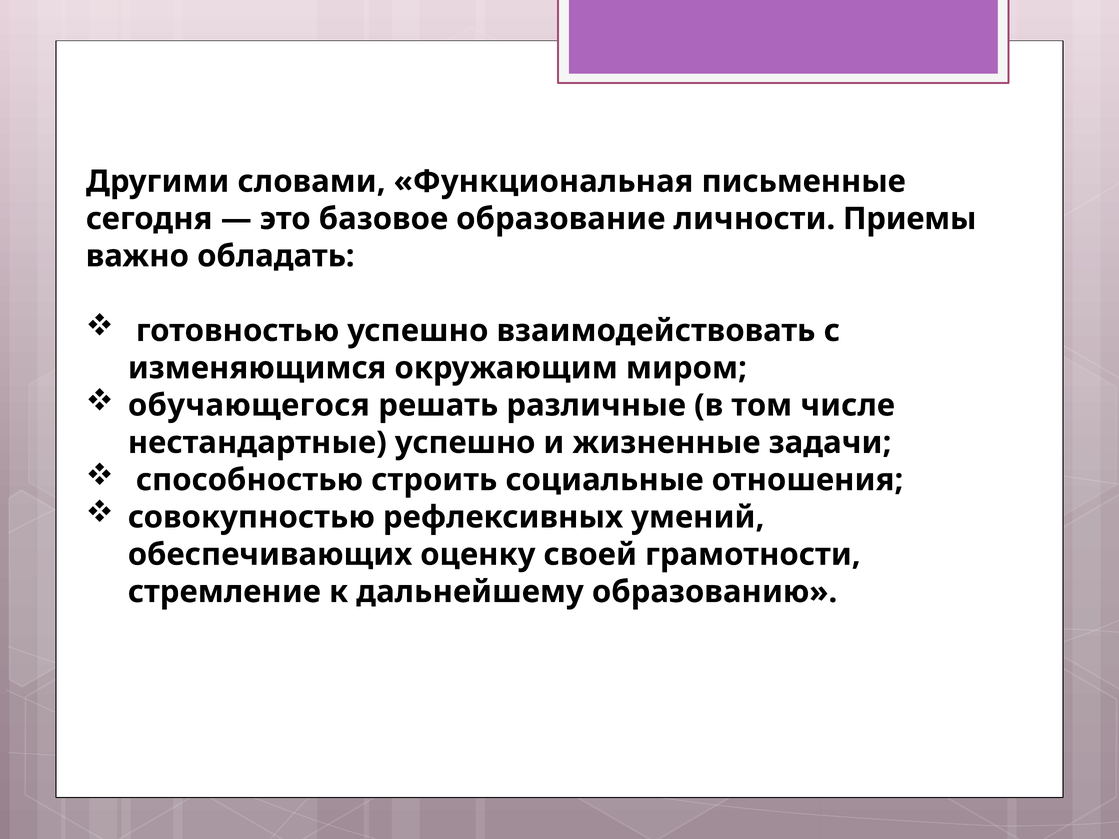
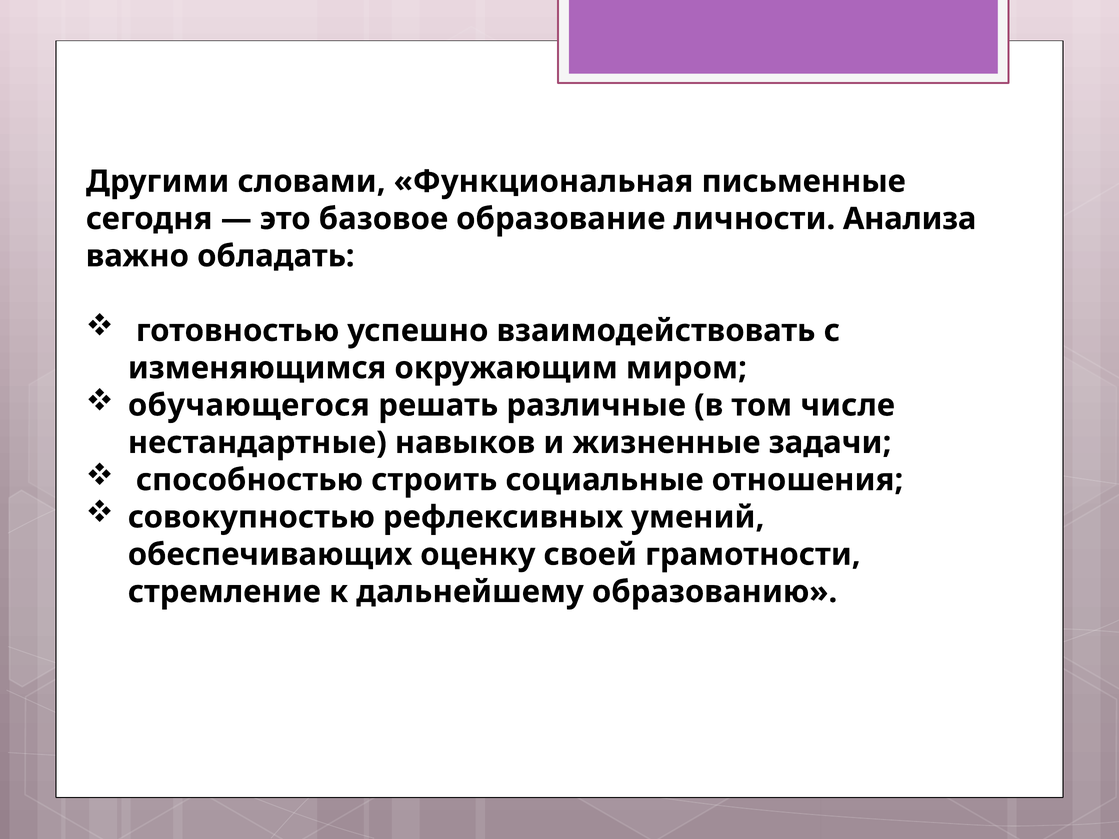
Приемы: Приемы -> Анализа
нестандартные успешно: успешно -> навыков
